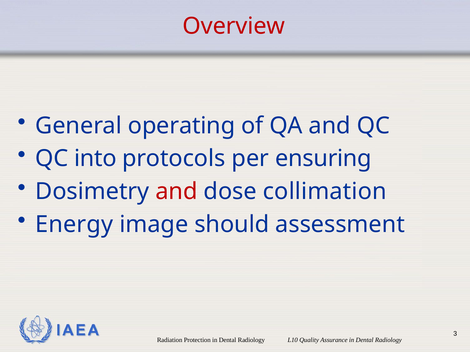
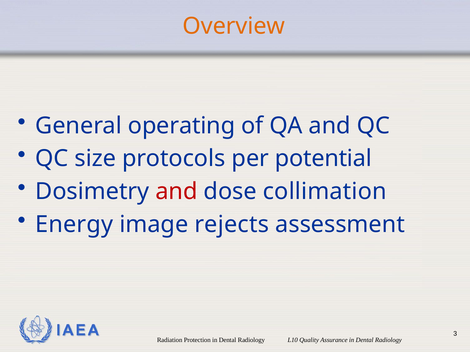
Overview colour: red -> orange
into: into -> size
ensuring: ensuring -> potential
should: should -> rejects
